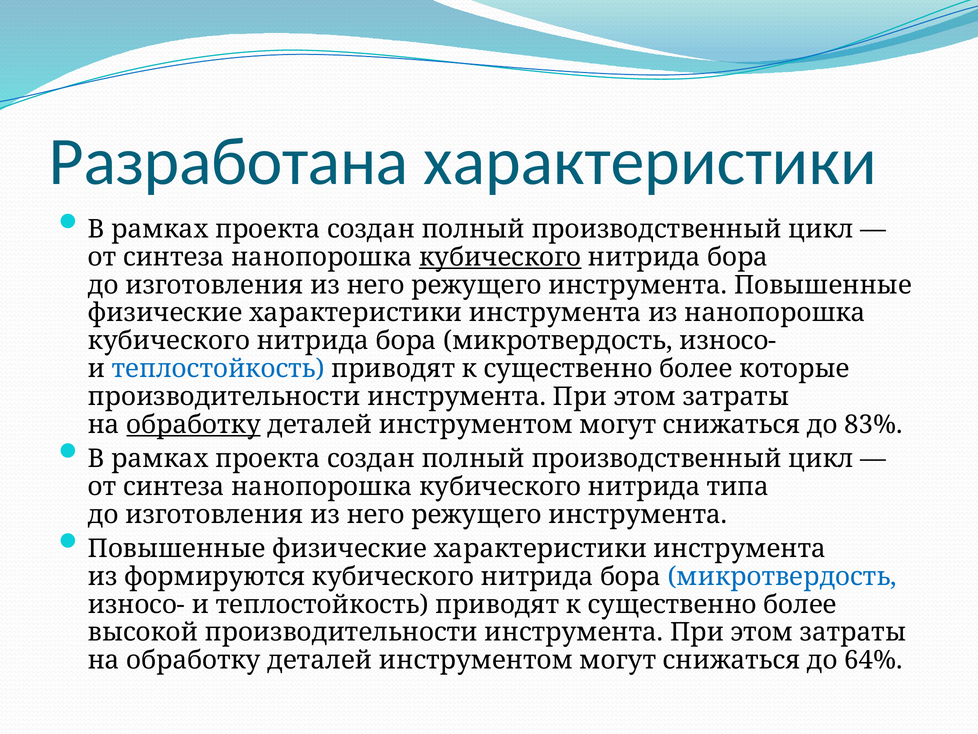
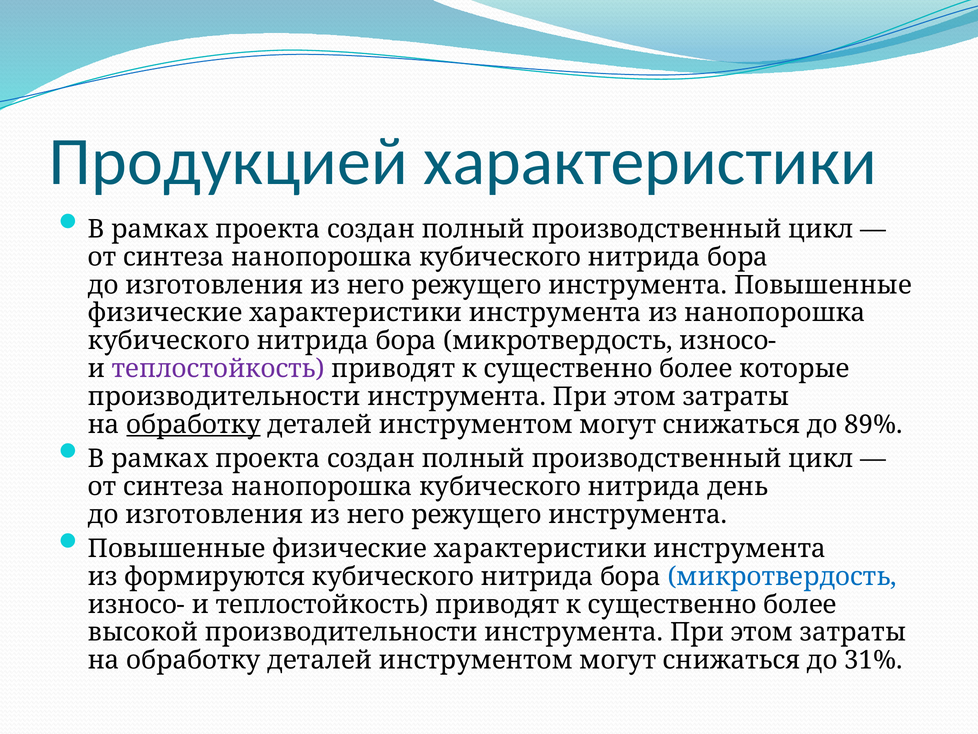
Разработана: Разработана -> Продукцией
кубического at (500, 257) underline: present -> none
теплостойкость at (218, 368) colour: blue -> purple
83%: 83% -> 89%
типа: типа -> день
64%: 64% -> 31%
